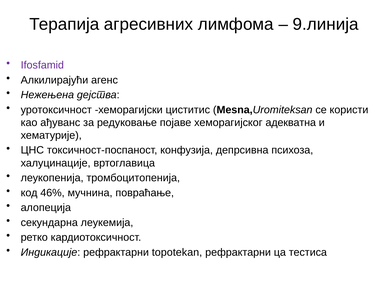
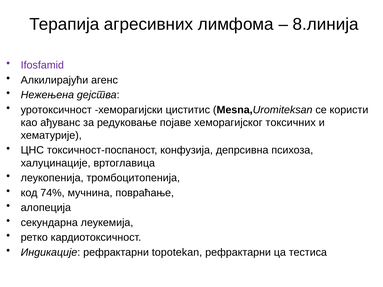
9.линија: 9.линија -> 8.линија
адекватна: адекватна -> токсичних
46%: 46% -> 74%
